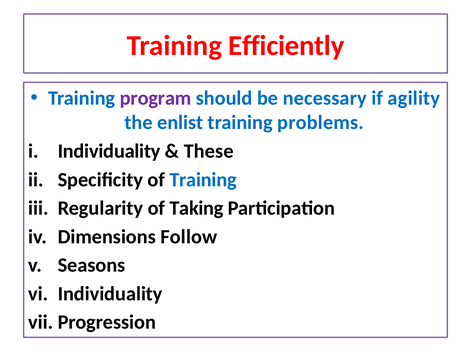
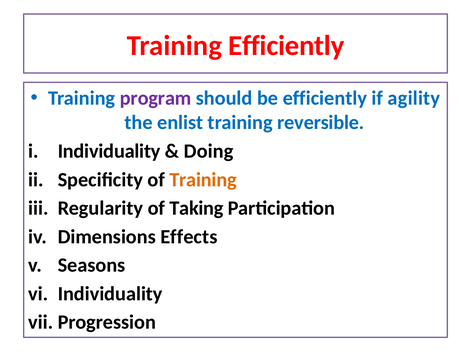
be necessary: necessary -> efficiently
problems: problems -> reversible
These: These -> Doing
Training at (203, 180) colour: blue -> orange
Follow: Follow -> Effects
